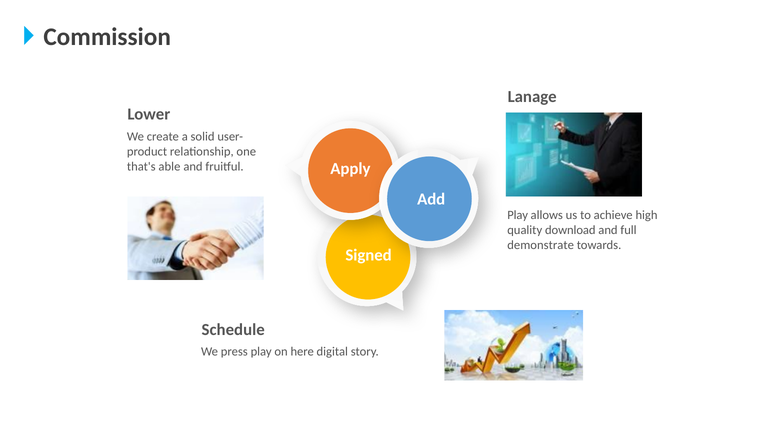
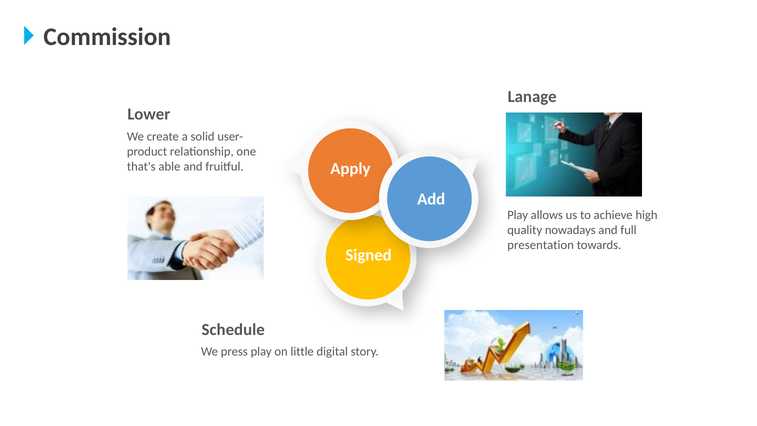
download: download -> nowadays
demonstrate: demonstrate -> presentation
here: here -> little
